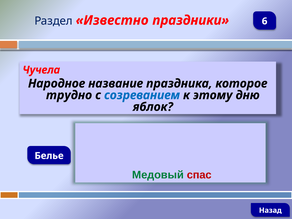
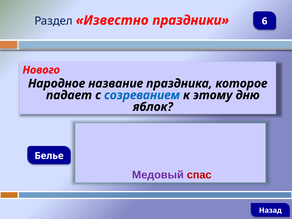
Чучела: Чучела -> Нового
трудно: трудно -> падает
Медовый colour: green -> purple
